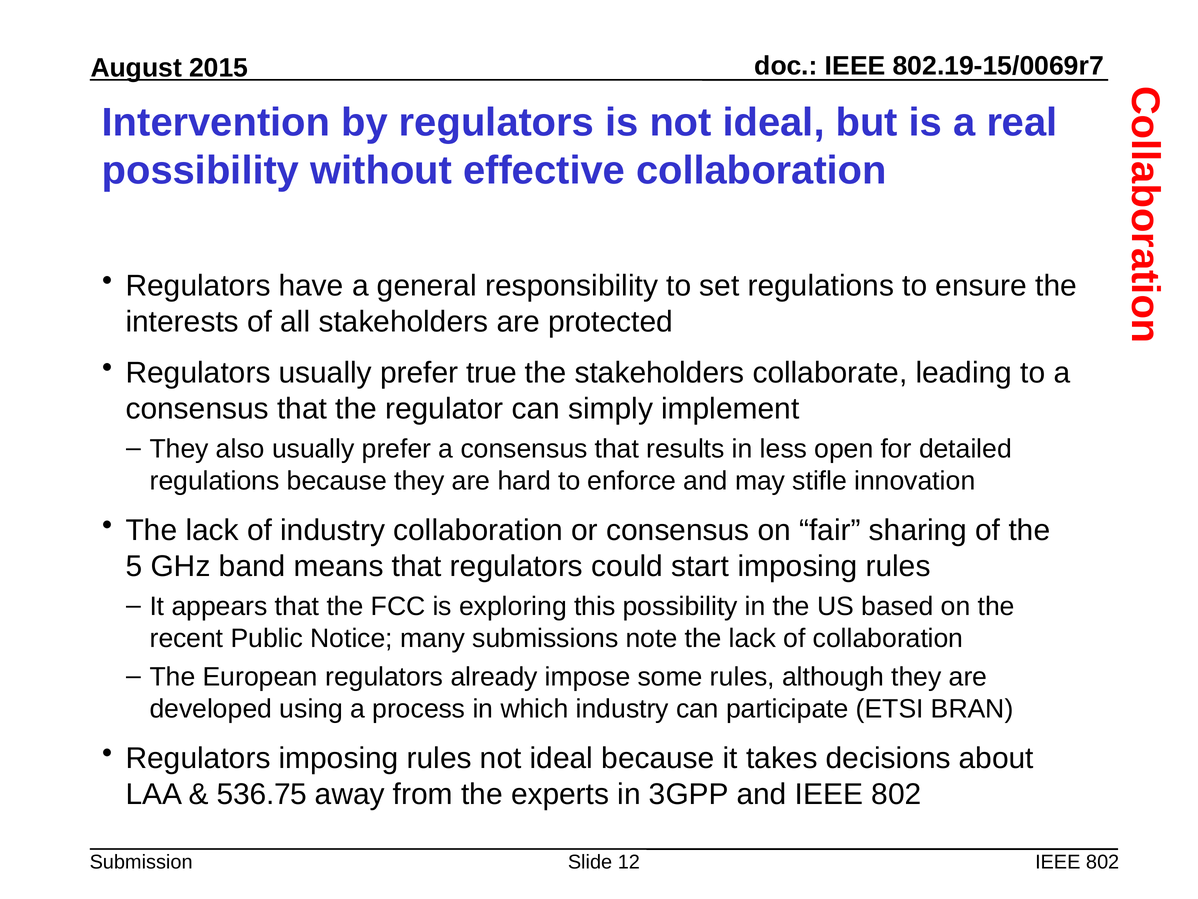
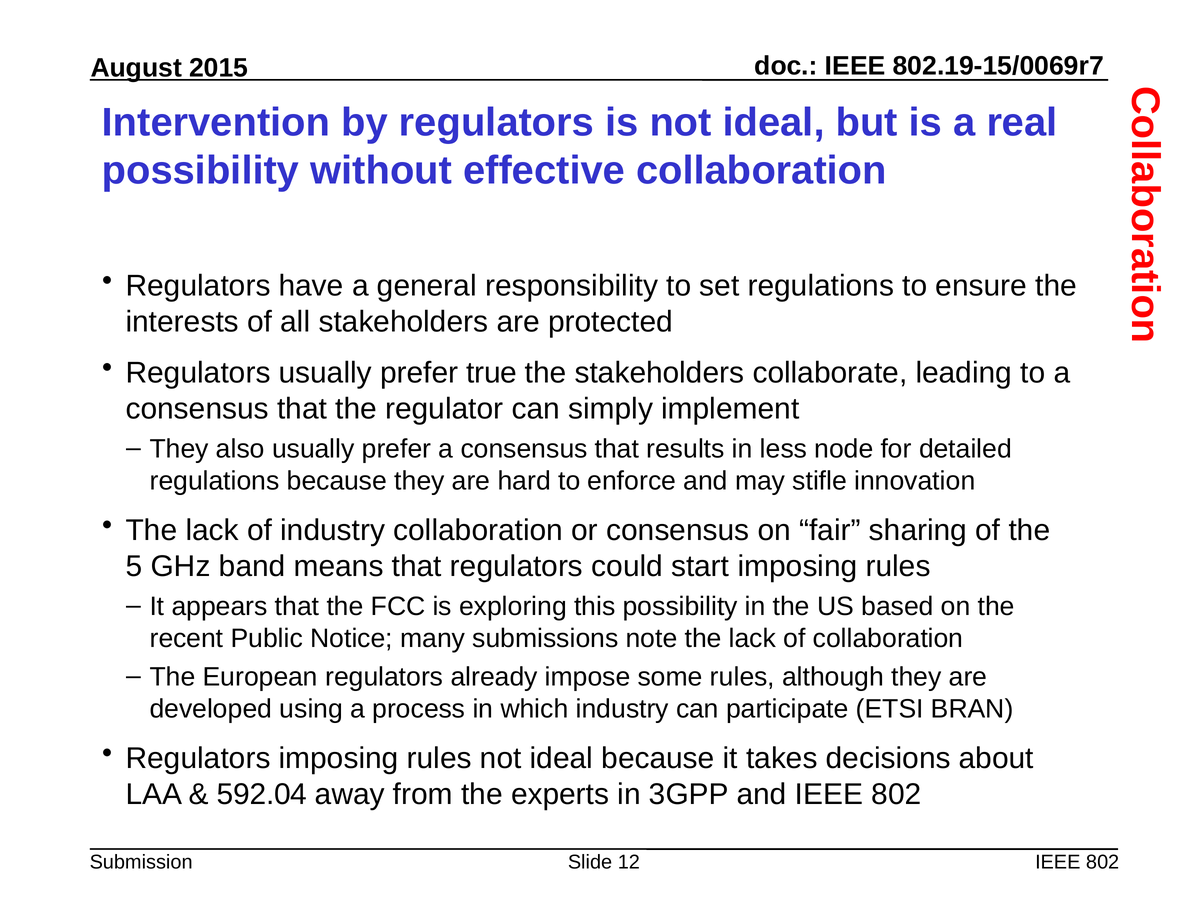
open: open -> node
536.75: 536.75 -> 592.04
